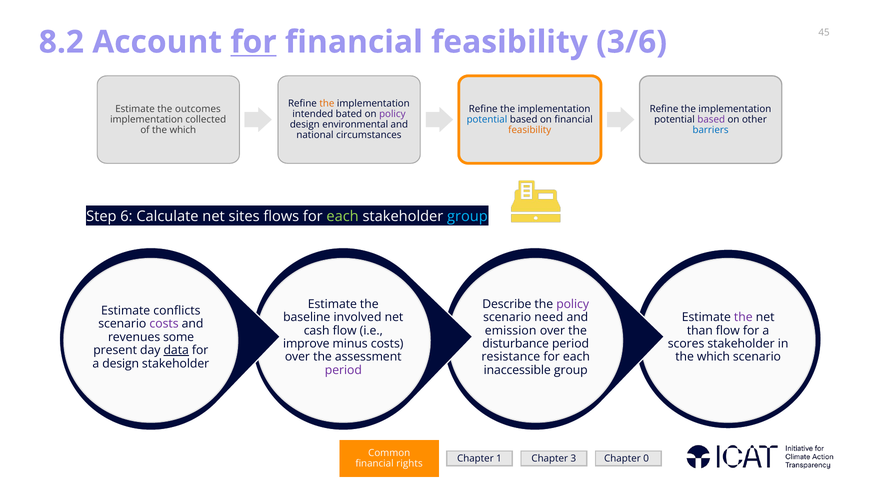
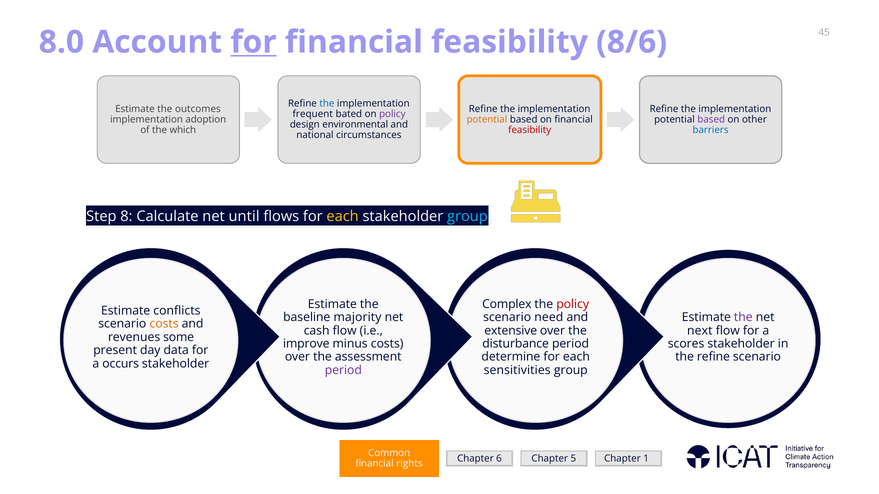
8.2: 8.2 -> 8.0
3/6: 3/6 -> 8/6
the at (327, 104) colour: orange -> blue
intended: intended -> frequent
collected: collected -> adoption
potential at (487, 120) colour: blue -> orange
feasibility at (530, 130) colour: orange -> red
6: 6 -> 8
sites: sites -> until
each at (343, 217) colour: light green -> yellow
Describe: Describe -> Complex
policy at (573, 304) colour: purple -> red
involved: involved -> majority
costs at (164, 324) colour: purple -> orange
emission: emission -> extensive
than: than -> next
data underline: present -> none
resistance: resistance -> determine
which at (713, 357): which -> refine
a design: design -> occurs
inaccessible: inaccessible -> sensitivities
1: 1 -> 6
3: 3 -> 5
0: 0 -> 1
